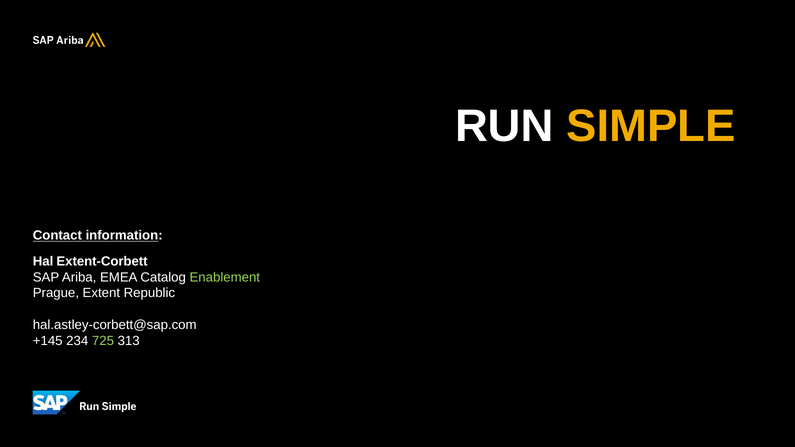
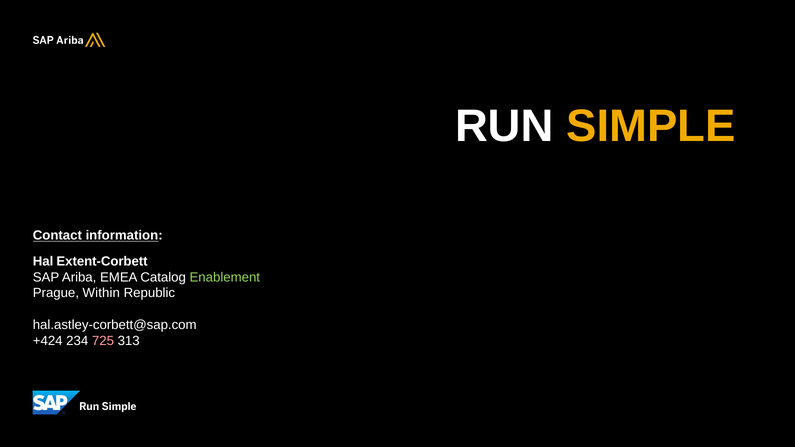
Extent: Extent -> Within
+145: +145 -> +424
725 colour: light green -> pink
